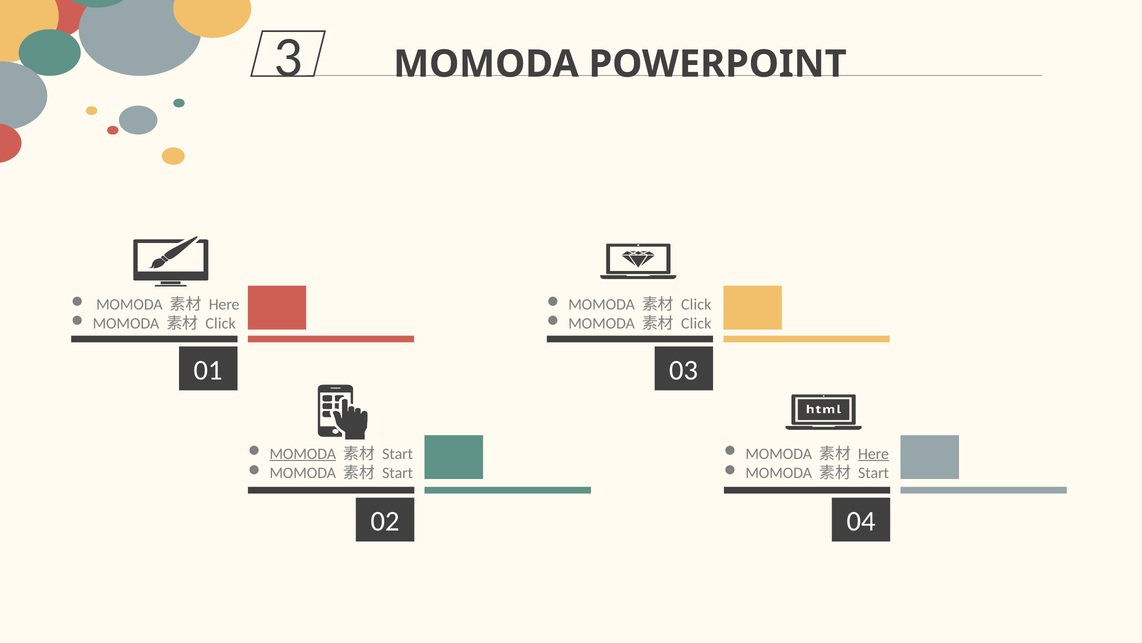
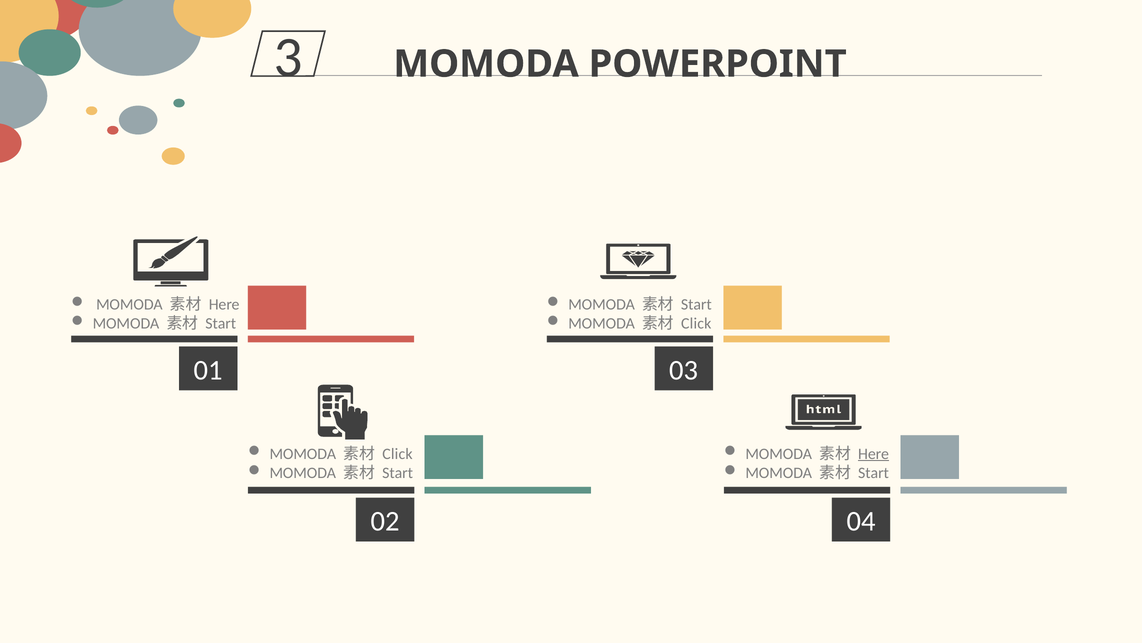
Click at (696, 304): Click -> Start
Click at (221, 323): Click -> Start
MOMODA at (303, 453) underline: present -> none
Start at (398, 453): Start -> Click
